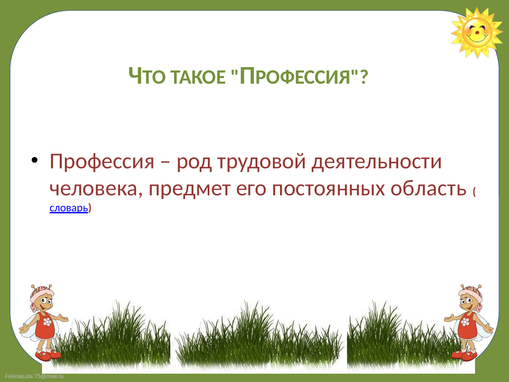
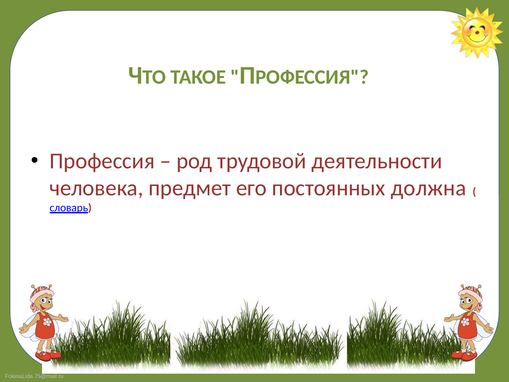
область: область -> должна
